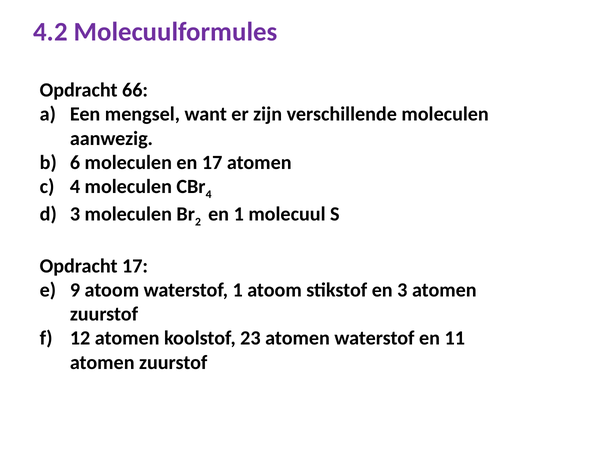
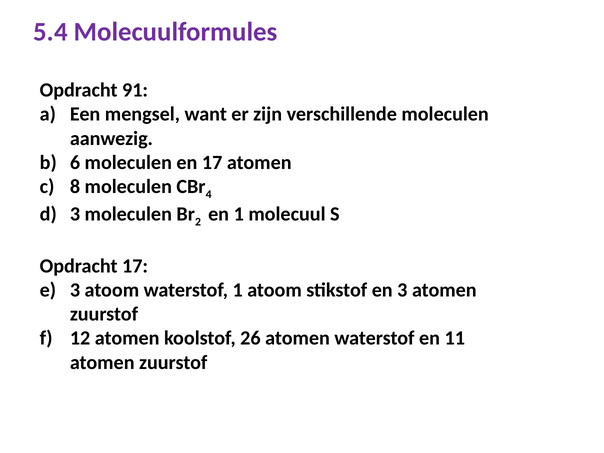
4.2: 4.2 -> 5.4
66: 66 -> 91
4 at (75, 187): 4 -> 8
9 at (75, 290): 9 -> 3
23: 23 -> 26
